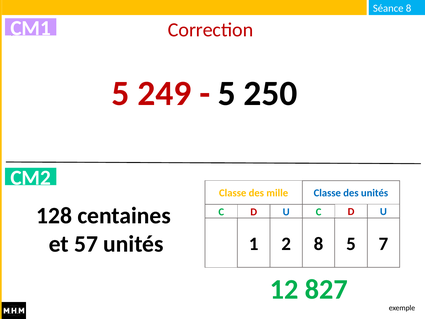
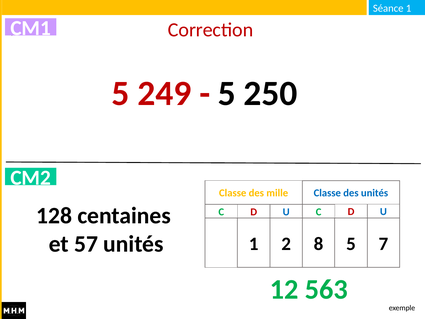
8 at (409, 8): 8 -> 1
827: 827 -> 563
